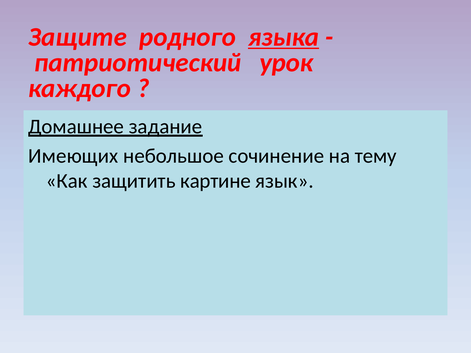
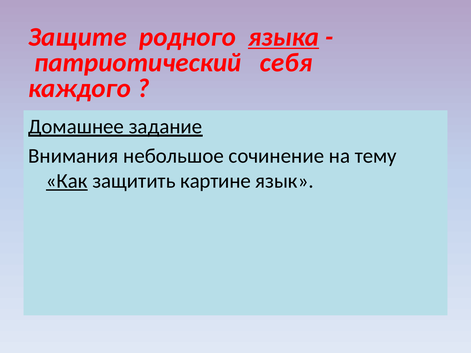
урок: урок -> себя
Имеющих: Имеющих -> Внимания
Как underline: none -> present
